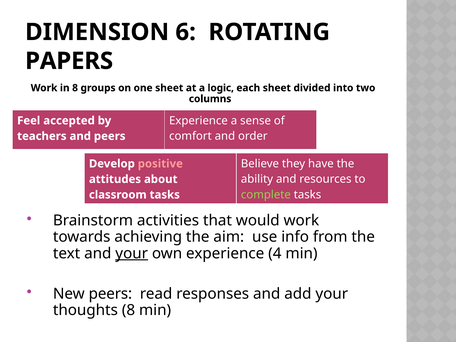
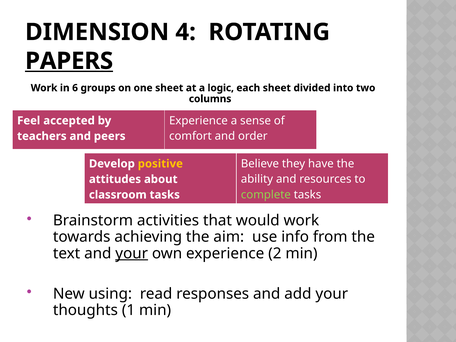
6: 6 -> 4
PAPERS underline: none -> present
in 8: 8 -> 6
positive colour: pink -> yellow
4: 4 -> 2
New peers: peers -> using
thoughts 8: 8 -> 1
